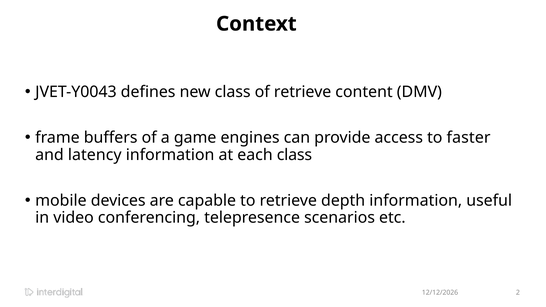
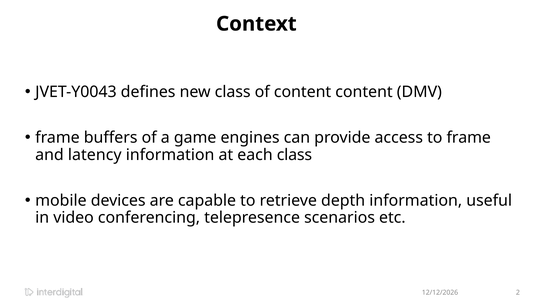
of retrieve: retrieve -> content
to faster: faster -> frame
